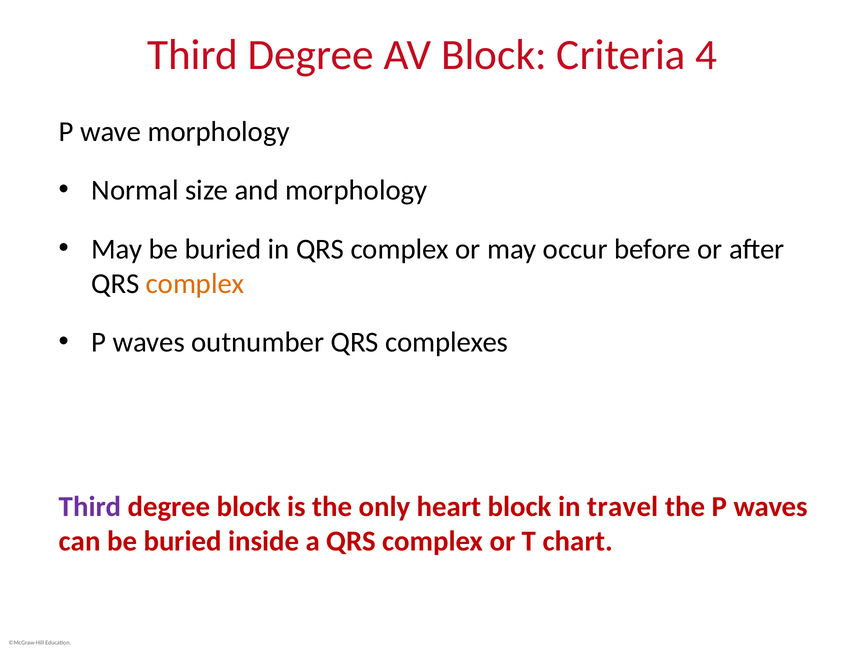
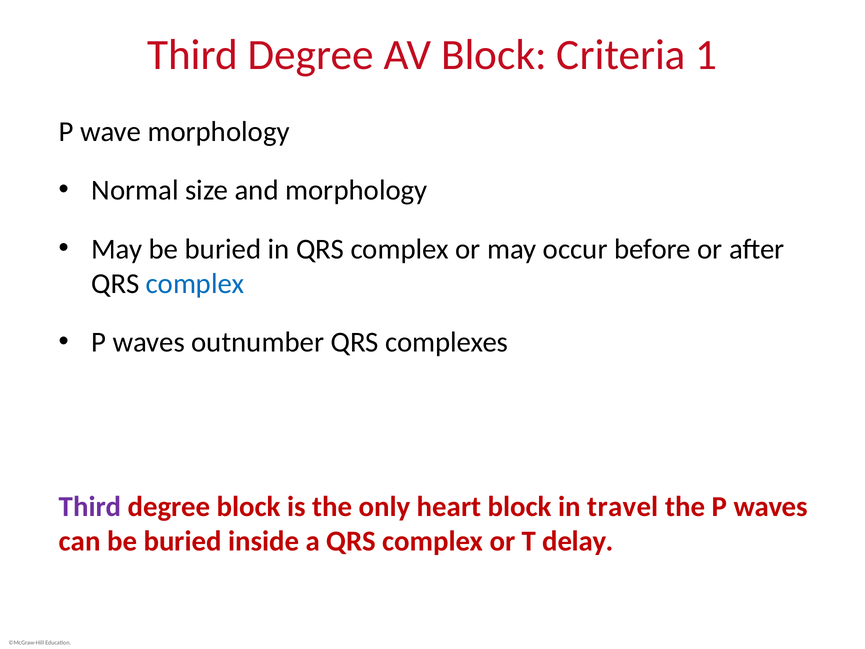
4: 4 -> 1
complex at (195, 284) colour: orange -> blue
chart: chart -> delay
